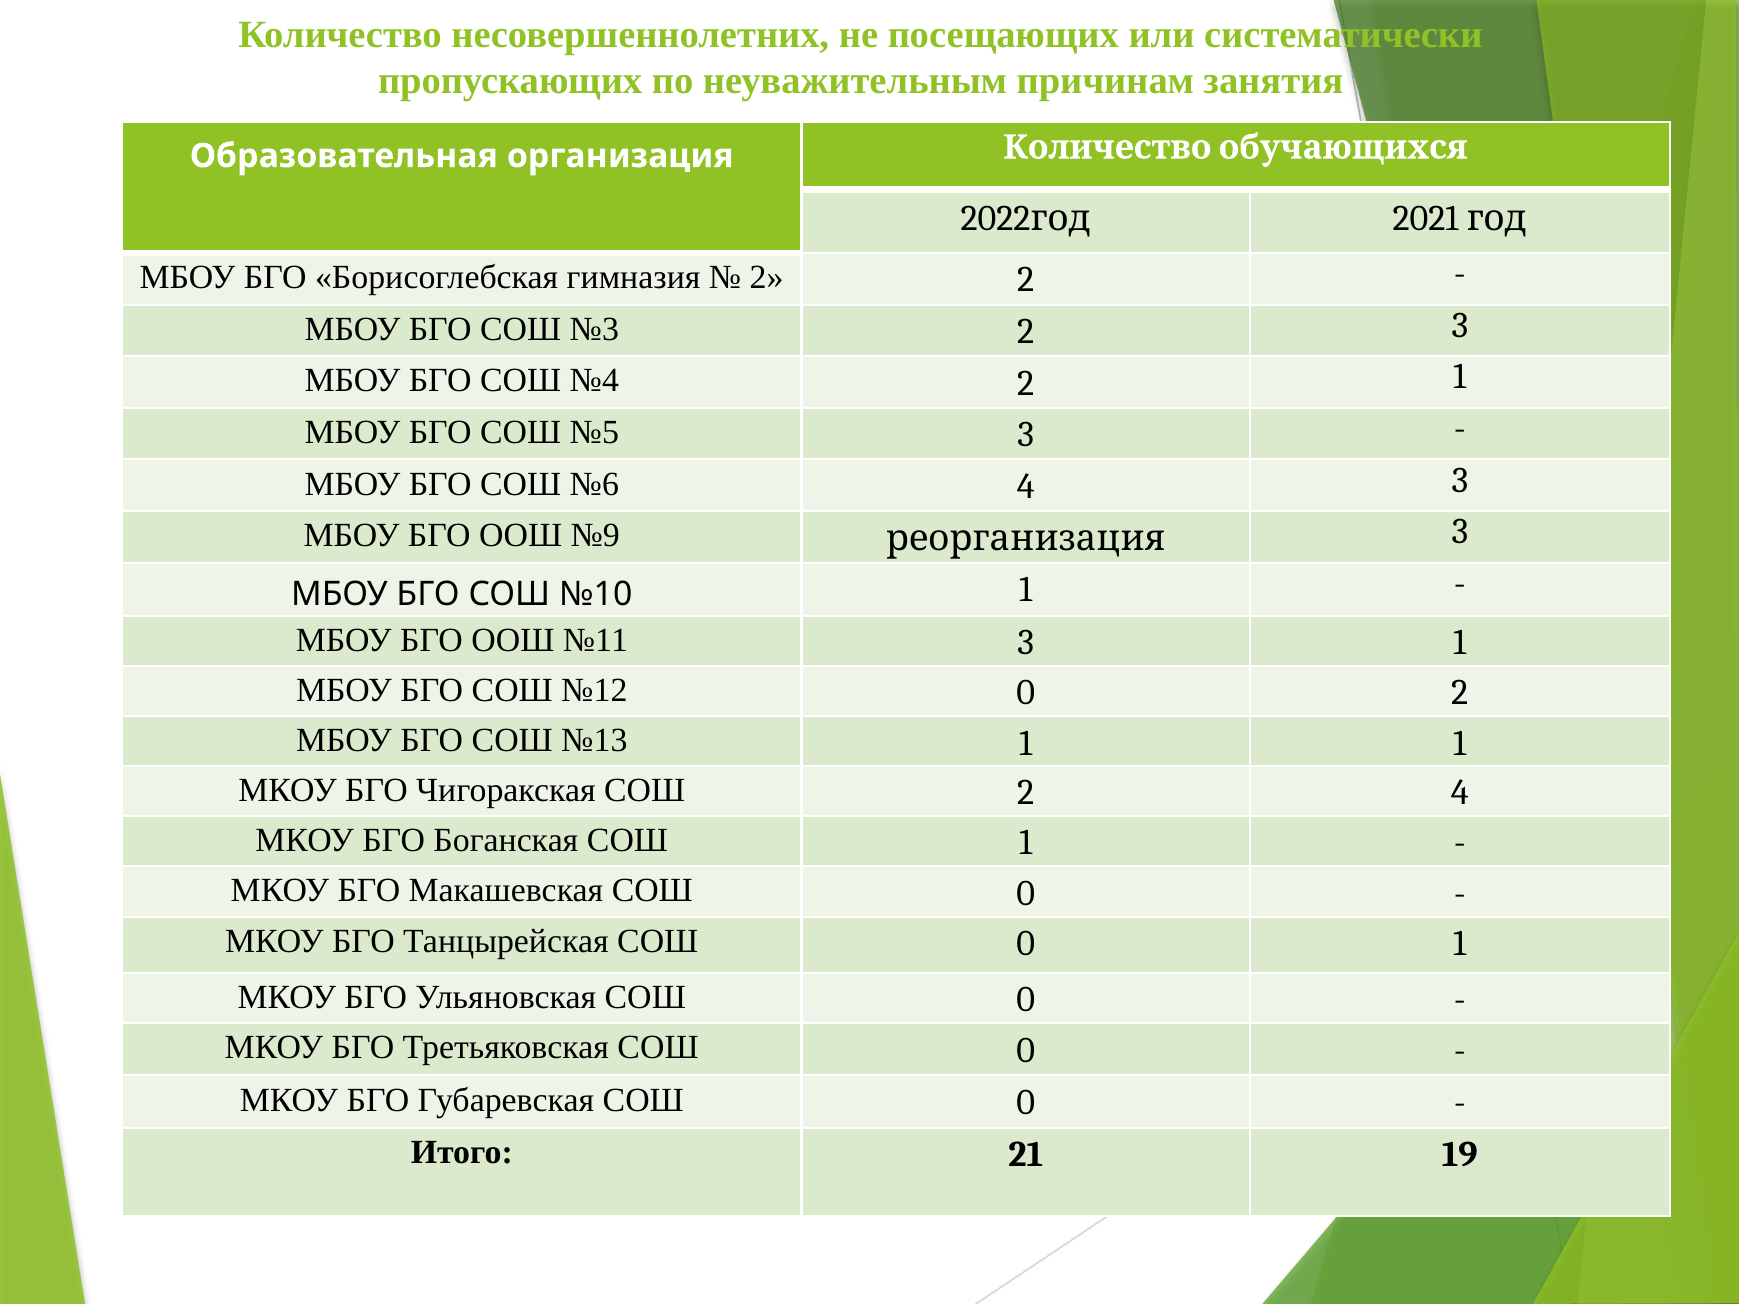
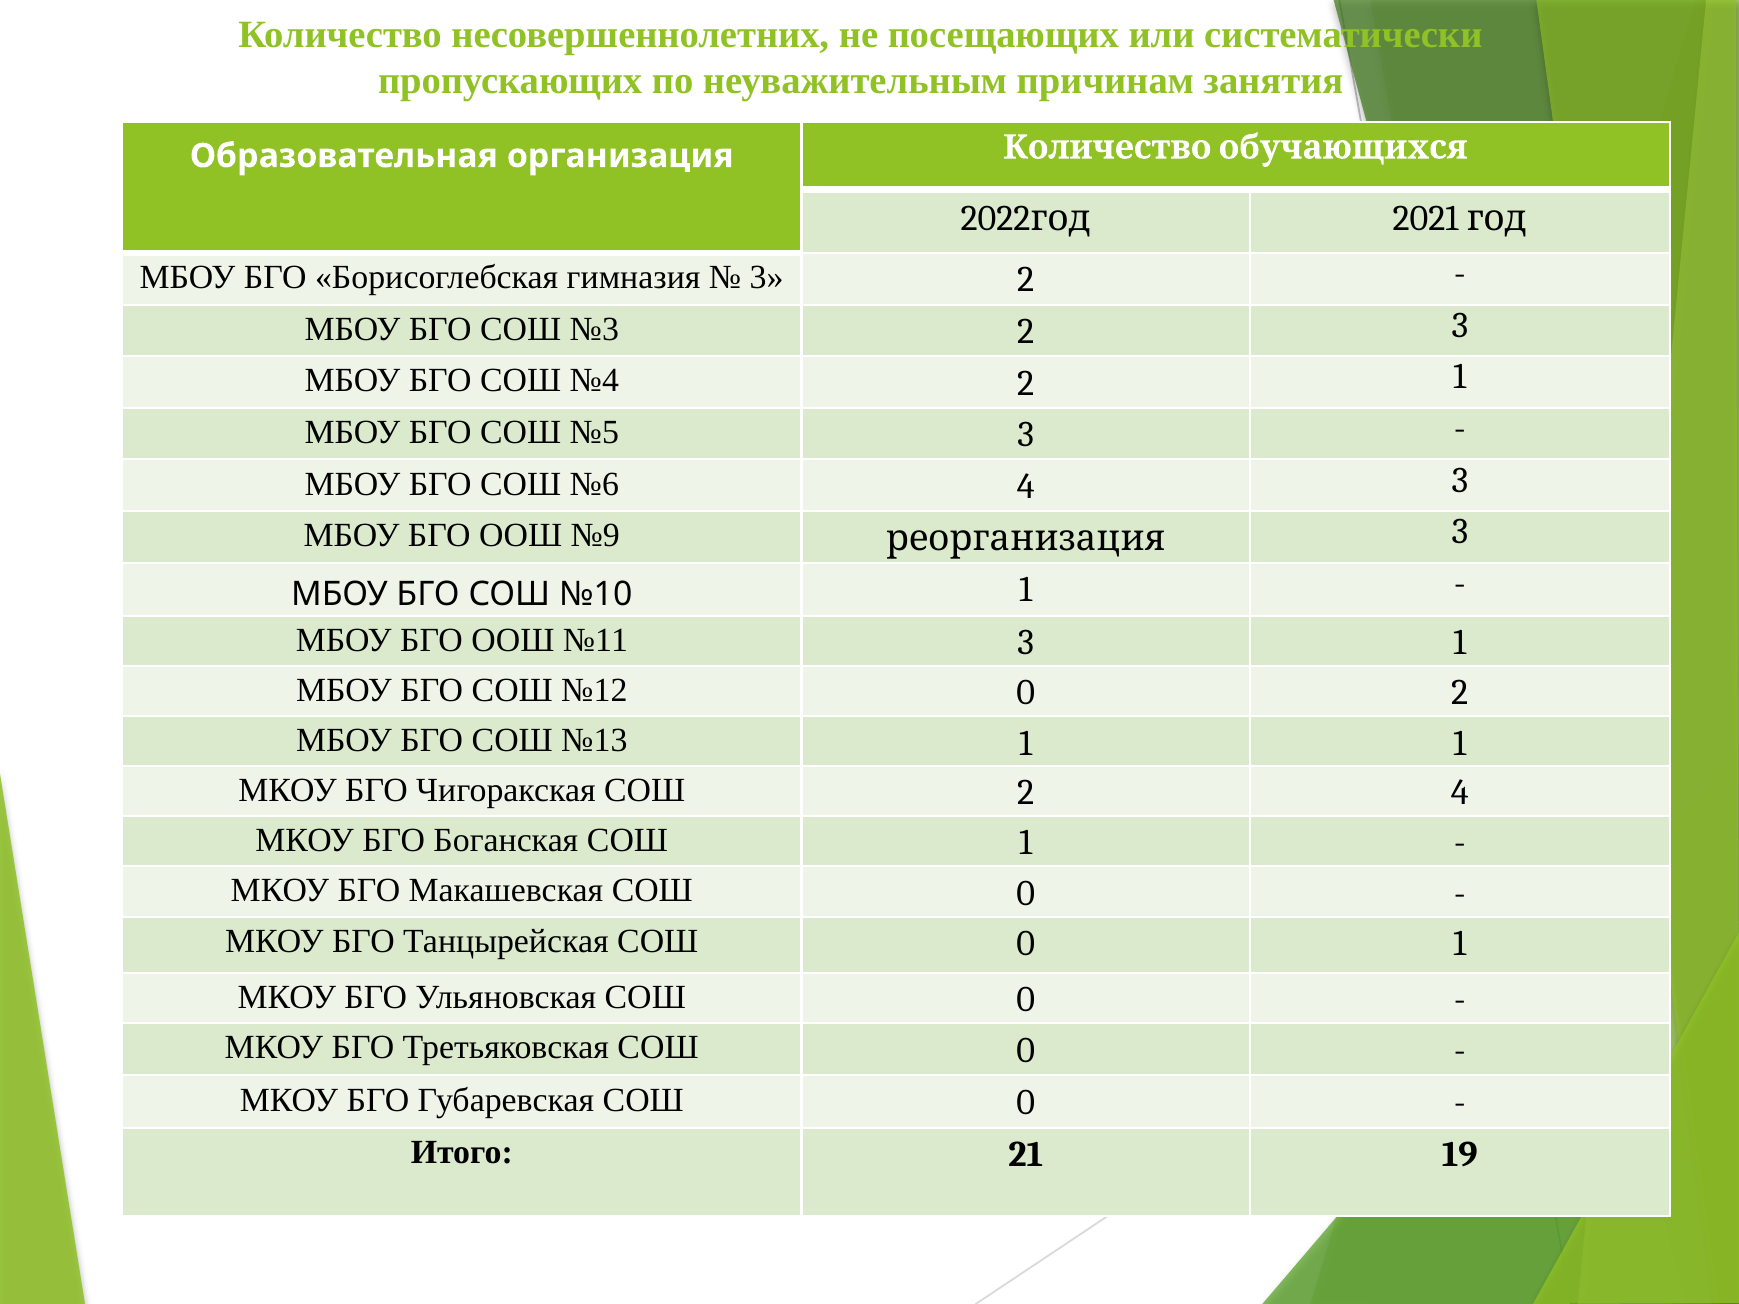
2 at (767, 278): 2 -> 3
